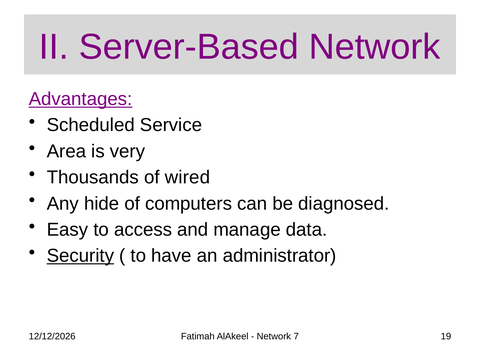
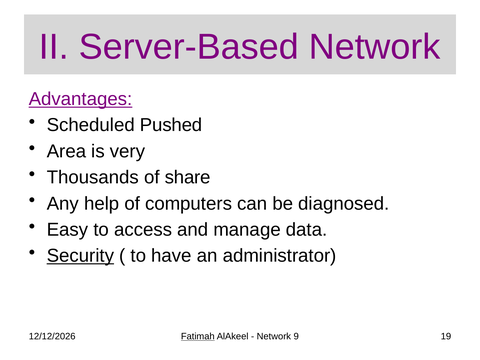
Service: Service -> Pushed
wired: wired -> share
hide: hide -> help
Fatimah underline: none -> present
7: 7 -> 9
